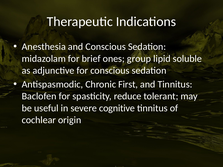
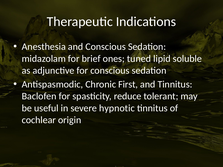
group: group -> tuned
cognitive: cognitive -> hypnotic
